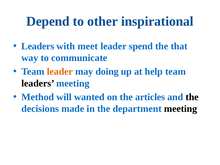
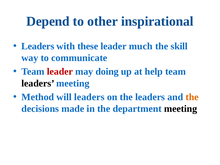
meet: meet -> these
spend: spend -> much
that: that -> skill
leader at (60, 72) colour: orange -> red
will wanted: wanted -> leaders
the articles: articles -> leaders
the at (192, 97) colour: black -> orange
